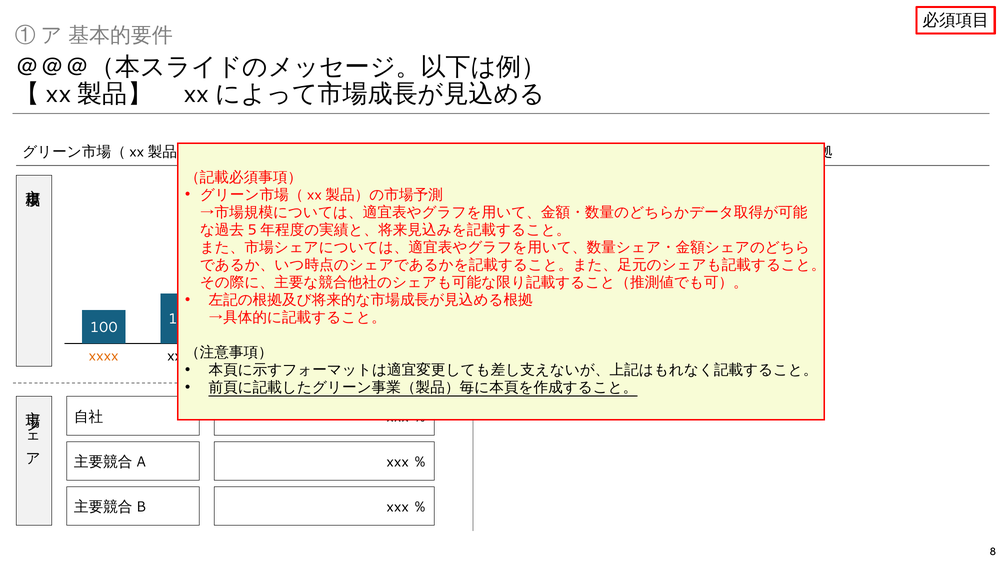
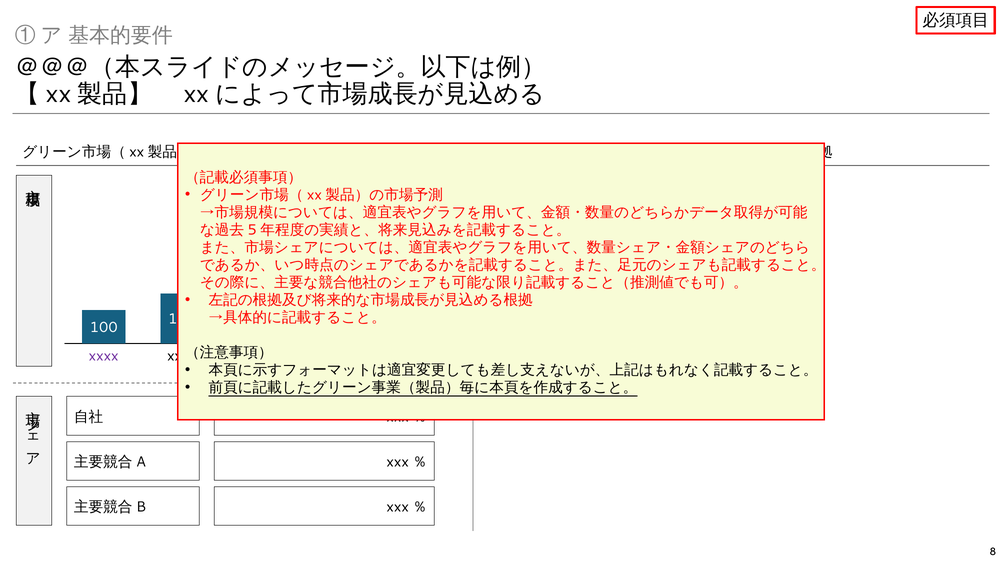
xxxx at (104, 357) colour: orange -> purple
